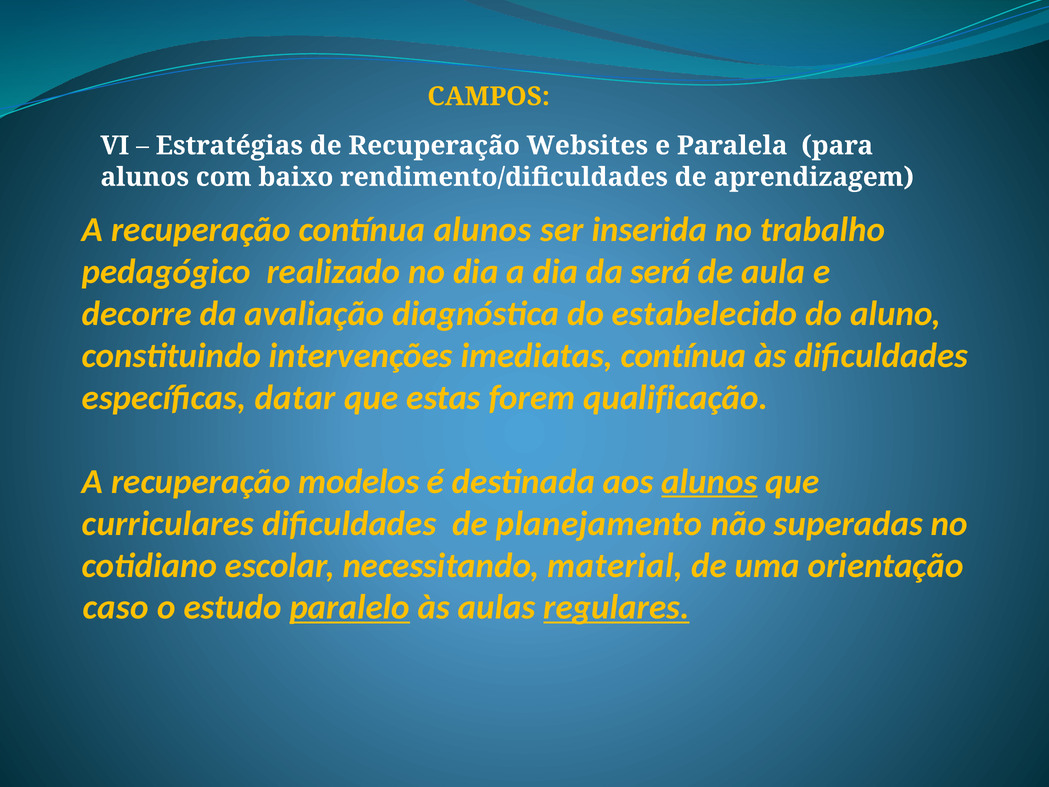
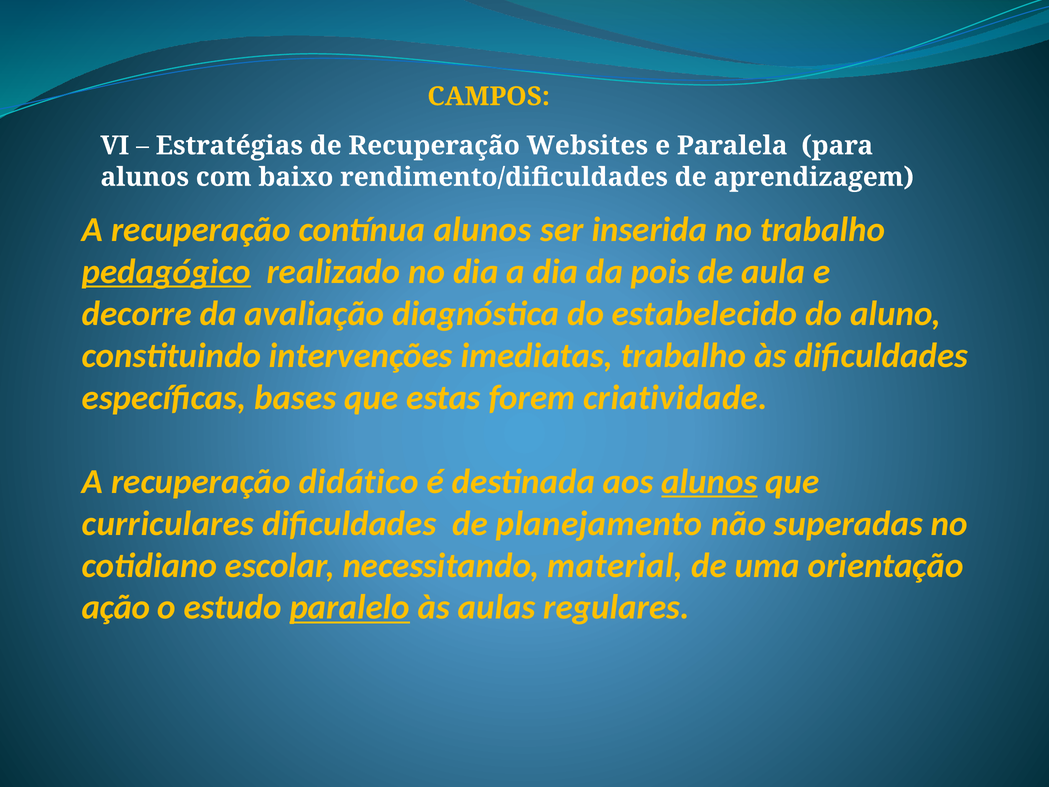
pedagógico underline: none -> present
será: será -> pois
imediatas contínua: contínua -> trabalho
datar: datar -> bases
qualificação: qualificação -> criatividade
modelos: modelos -> didático
caso: caso -> ação
regulares underline: present -> none
